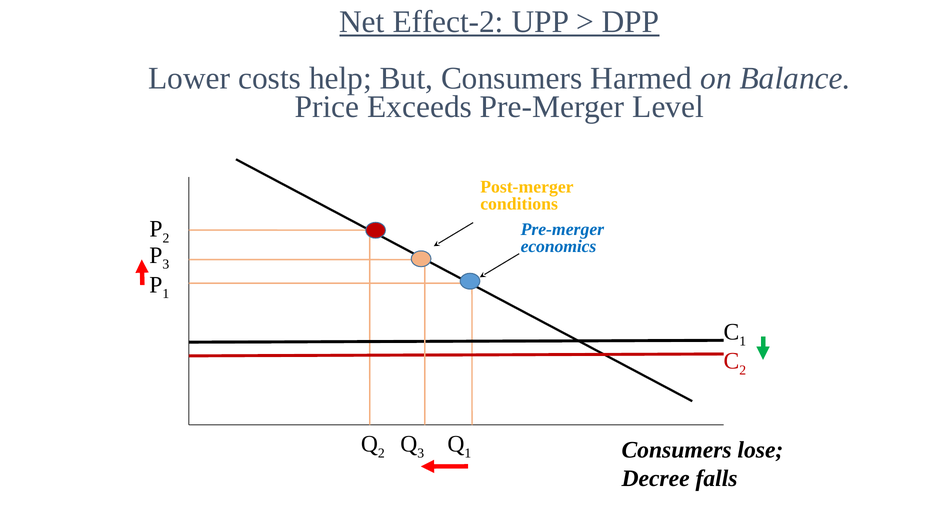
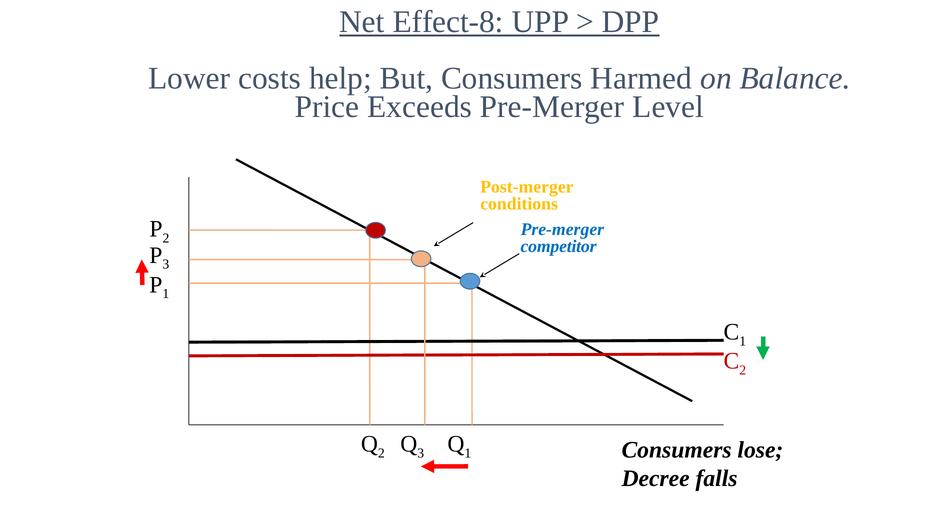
Effect-2: Effect-2 -> Effect-8
economics: economics -> competitor
